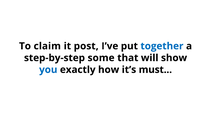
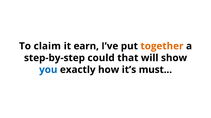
post: post -> earn
together colour: blue -> orange
some: some -> could
